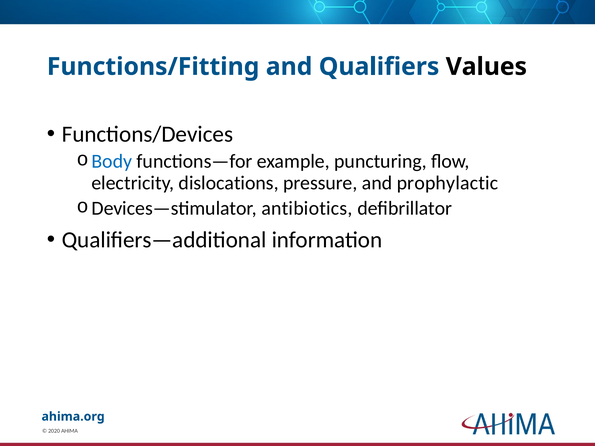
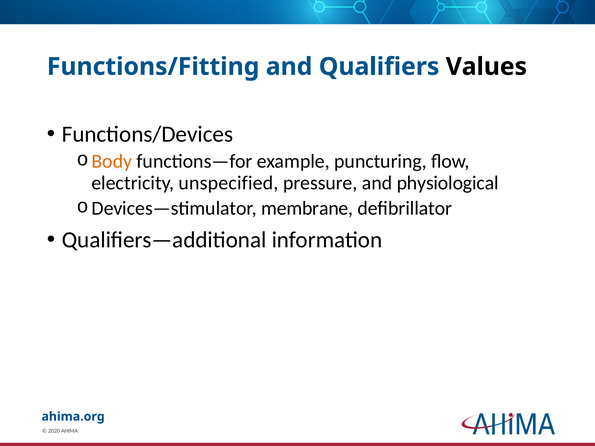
Body colour: blue -> orange
dislocations: dislocations -> unspecified
prophylactic: prophylactic -> physiological
antibiotics: antibiotics -> membrane
